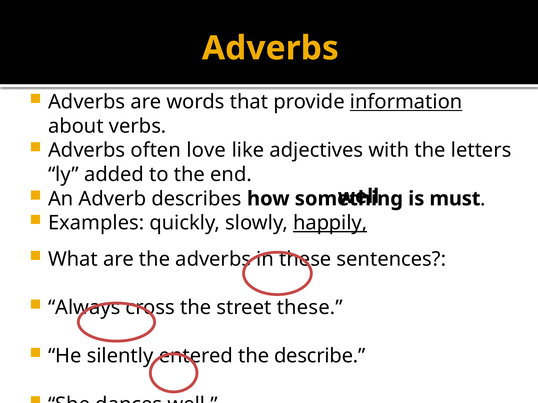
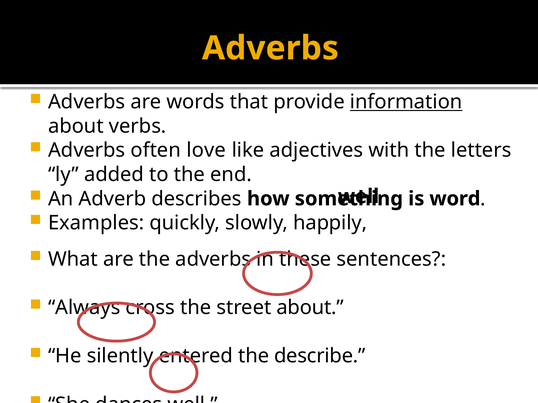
must: must -> word
happily underline: present -> none
street these: these -> about
